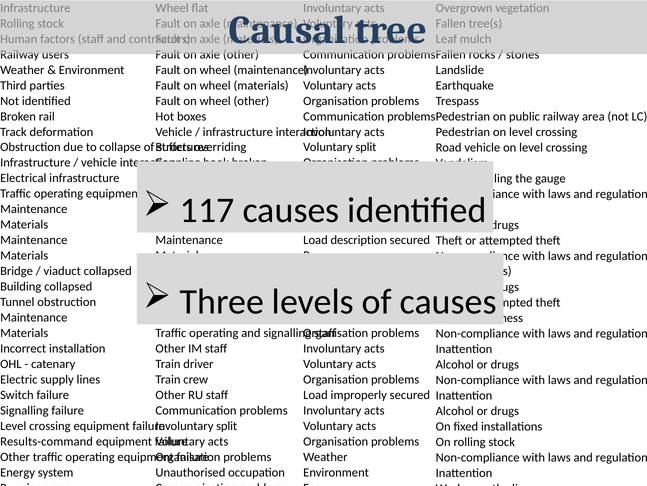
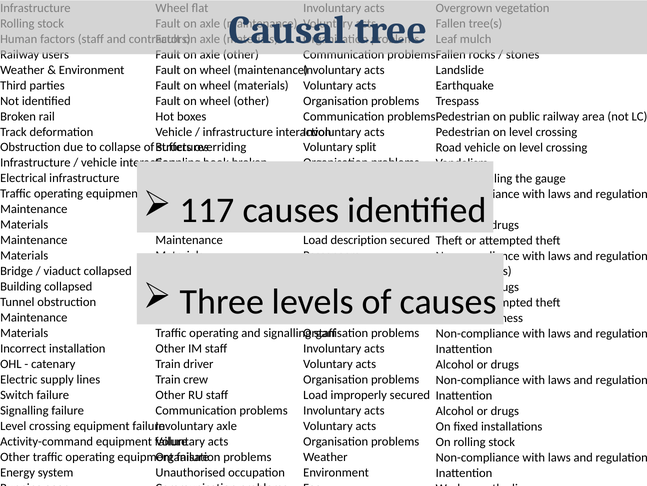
Involuntary split: split -> axle
Results-command: Results-command -> Activity-command
